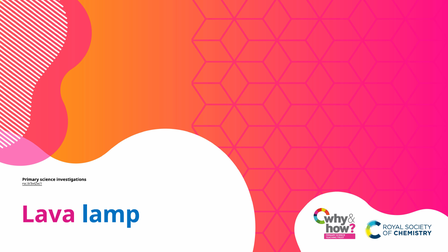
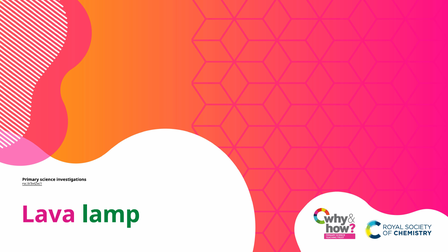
lamp colour: blue -> green
